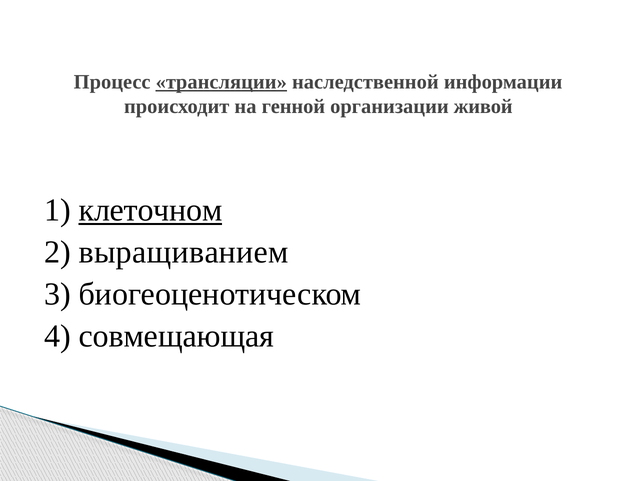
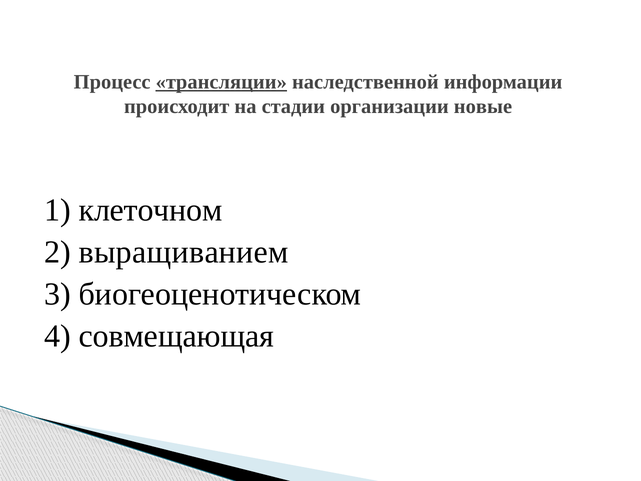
генной: генной -> стадии
живой: живой -> новые
клеточном underline: present -> none
